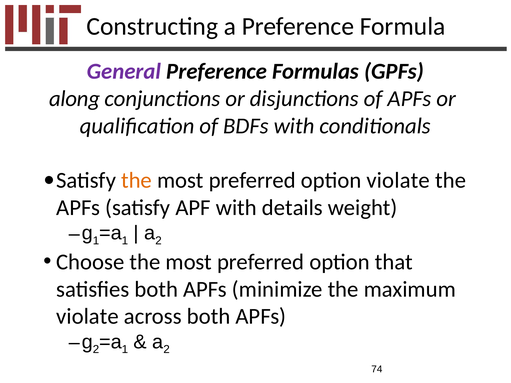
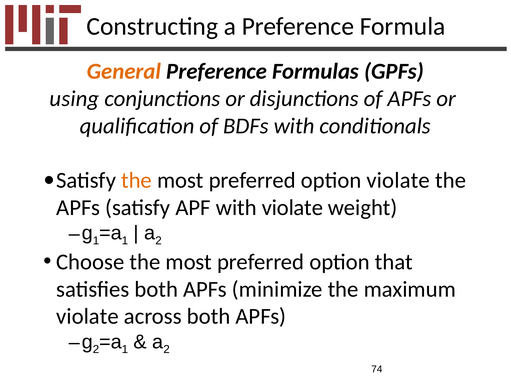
General colour: purple -> orange
along: along -> using
with details: details -> violate
